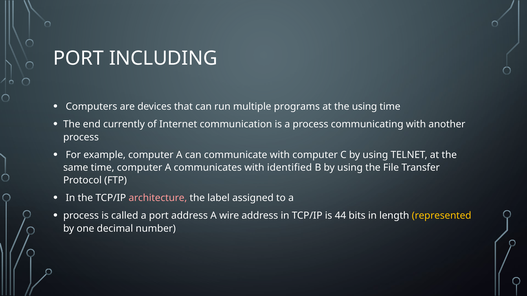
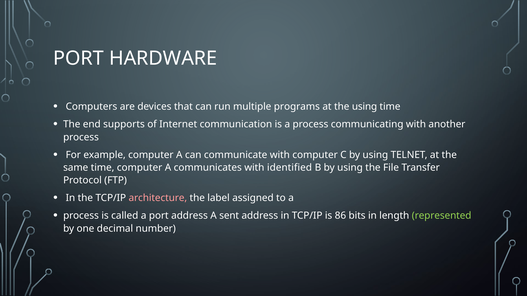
INCLUDING: INCLUDING -> HARDWARE
currently: currently -> supports
wire: wire -> sent
44: 44 -> 86
represented colour: yellow -> light green
